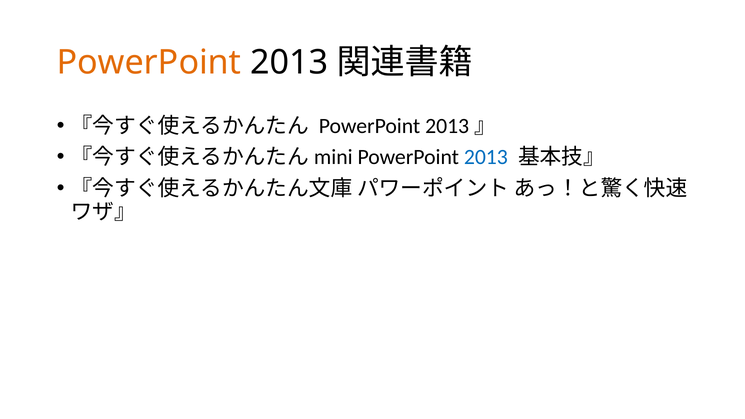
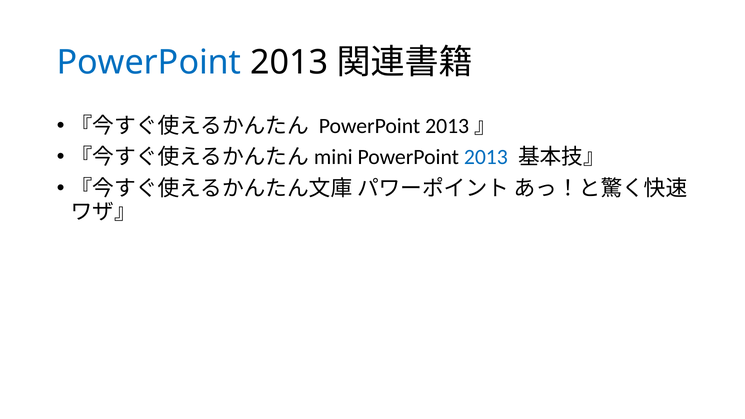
PowerPoint at (149, 63) colour: orange -> blue
